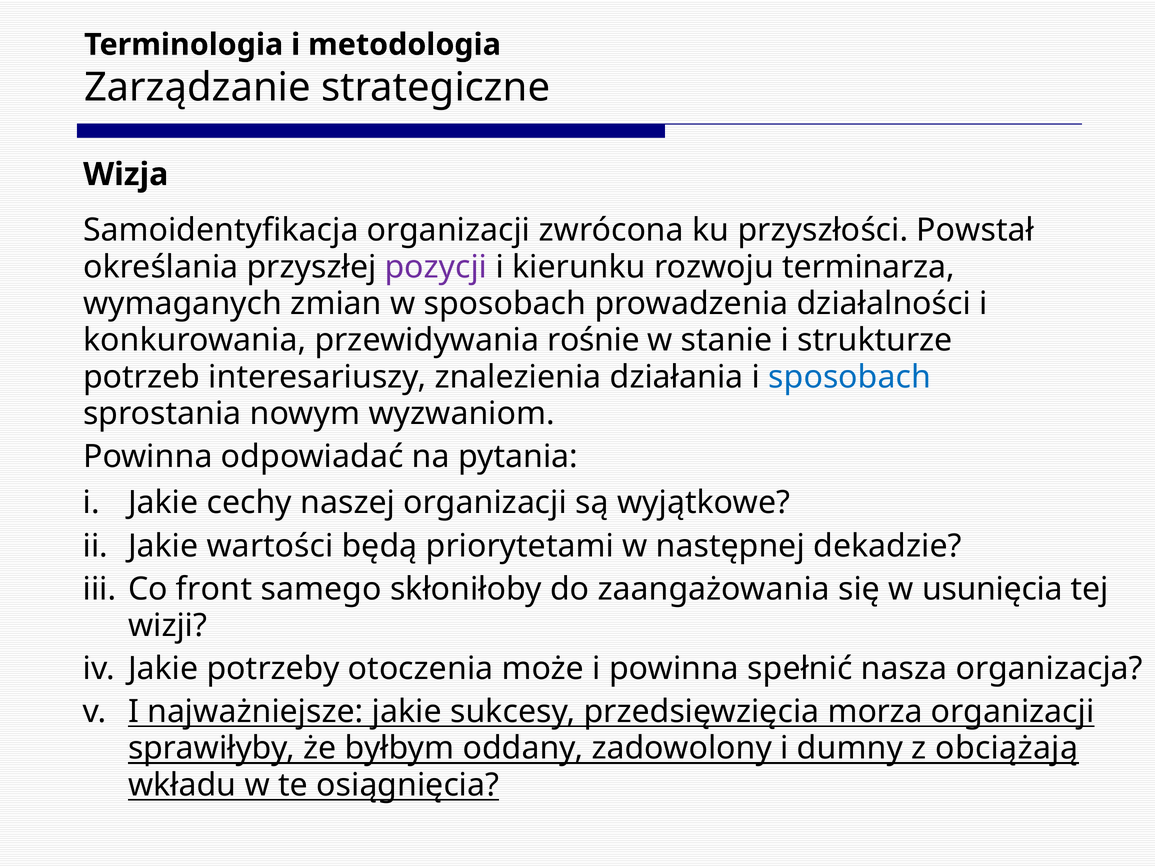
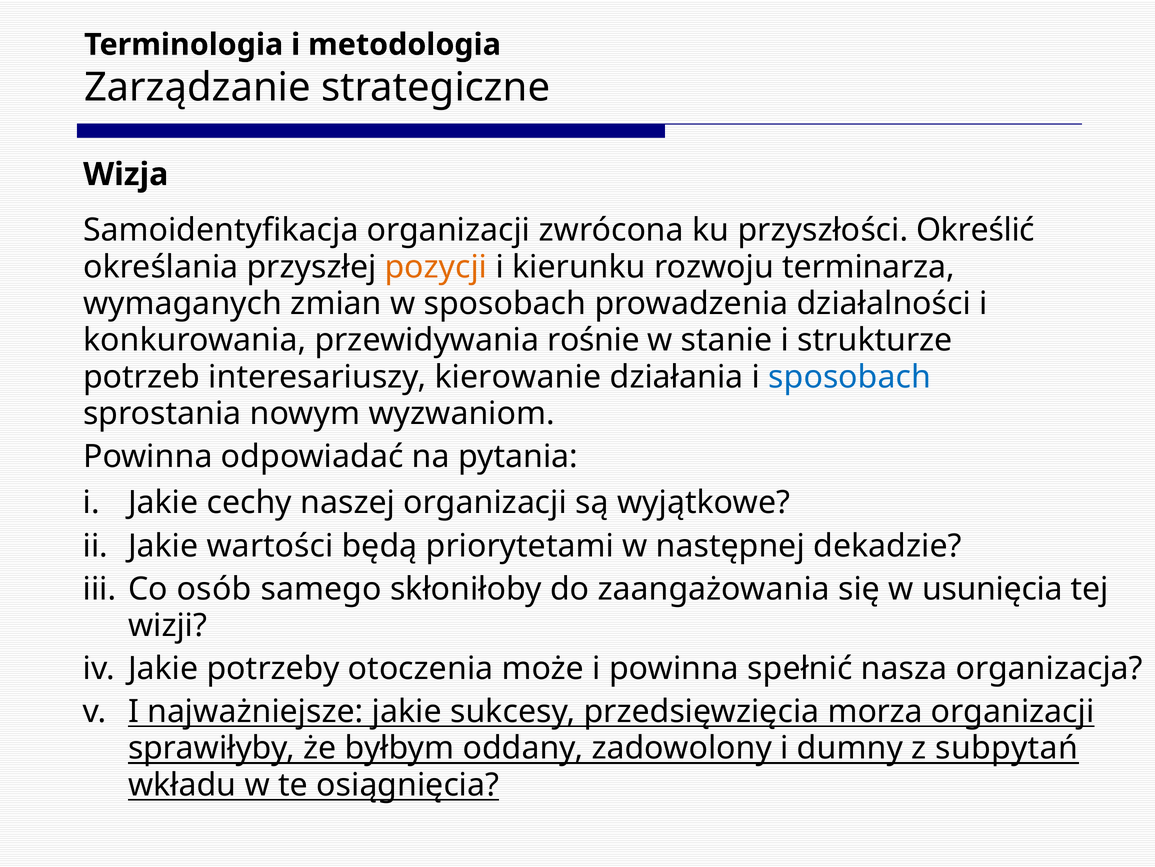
Powstał: Powstał -> Określić
pozycji colour: purple -> orange
znalezienia: znalezienia -> kierowanie
front: front -> osób
obciążają: obciążają -> subpytań
